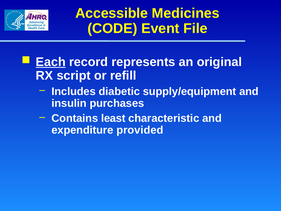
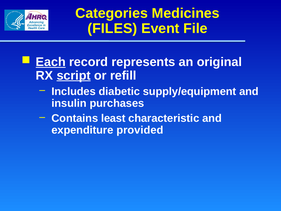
Accessible: Accessible -> Categories
CODE: CODE -> FILES
script underline: none -> present
